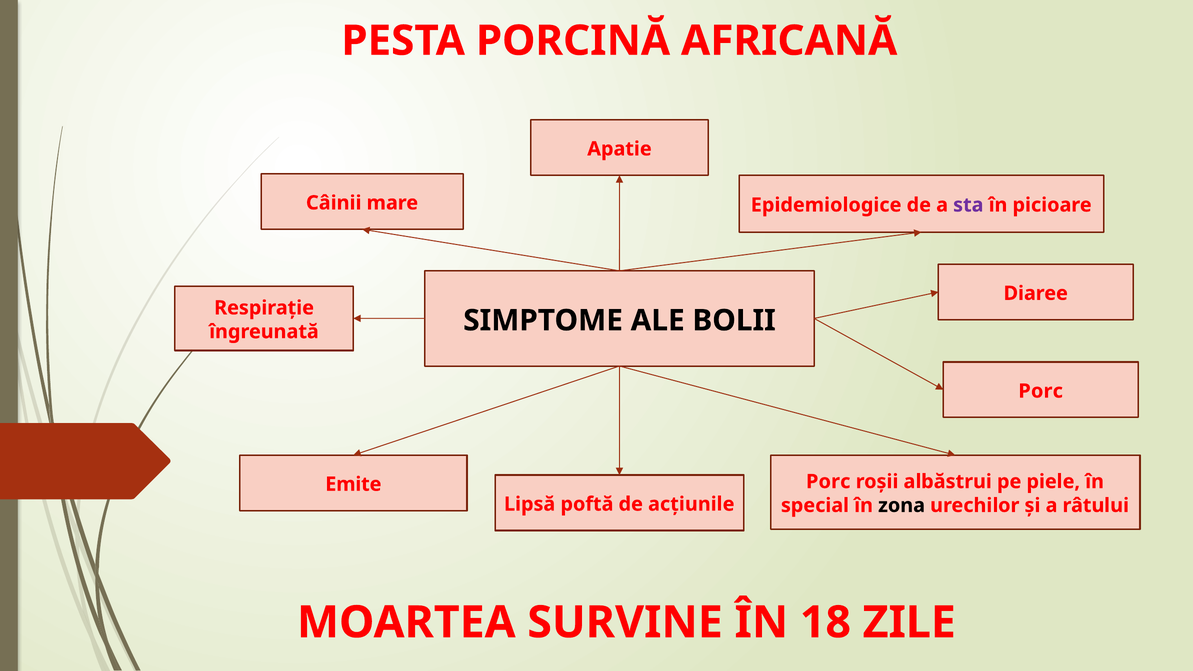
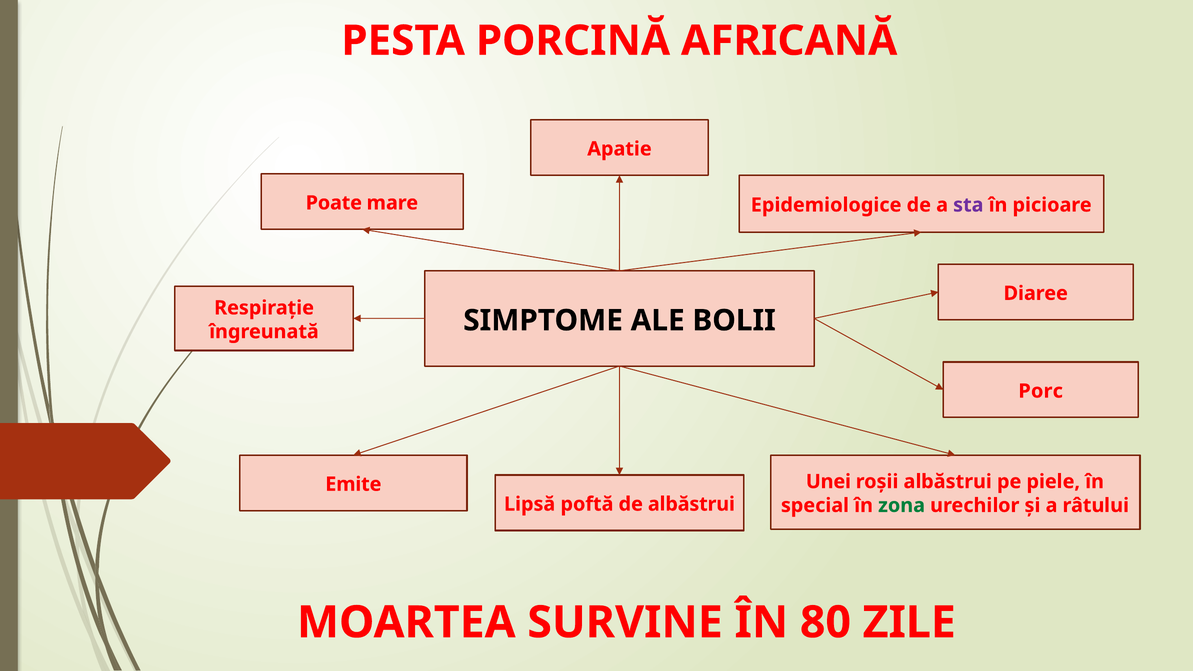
Câinii: Câinii -> Poate
Porc at (828, 482): Porc -> Unei
de acțiunile: acțiunile -> albăstrui
zona colour: black -> green
18: 18 -> 80
